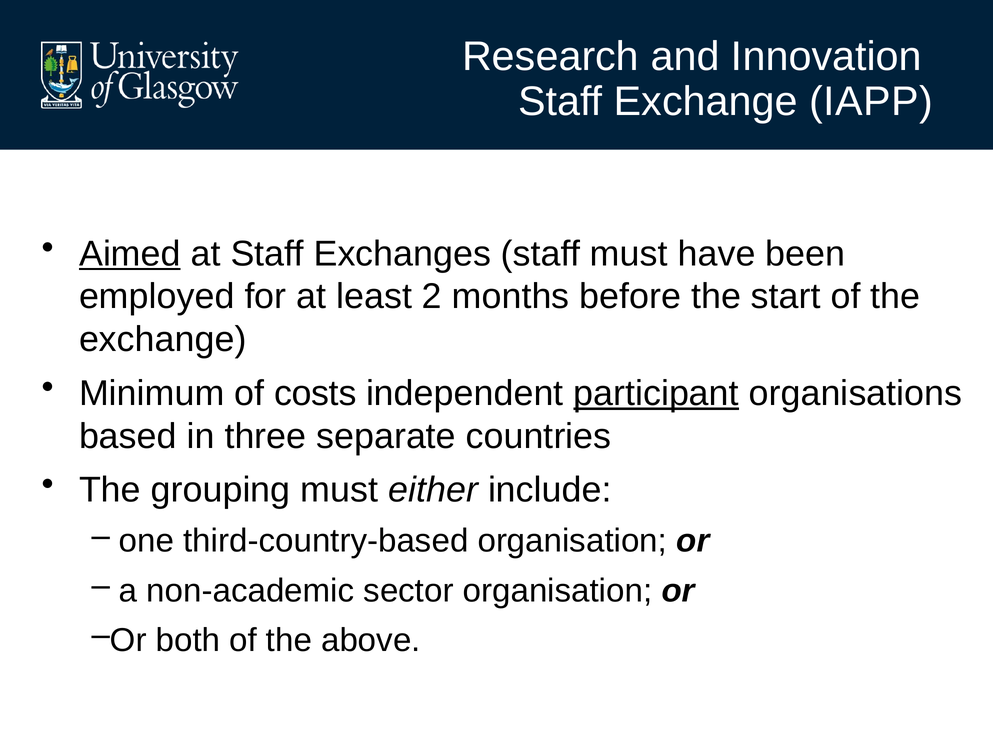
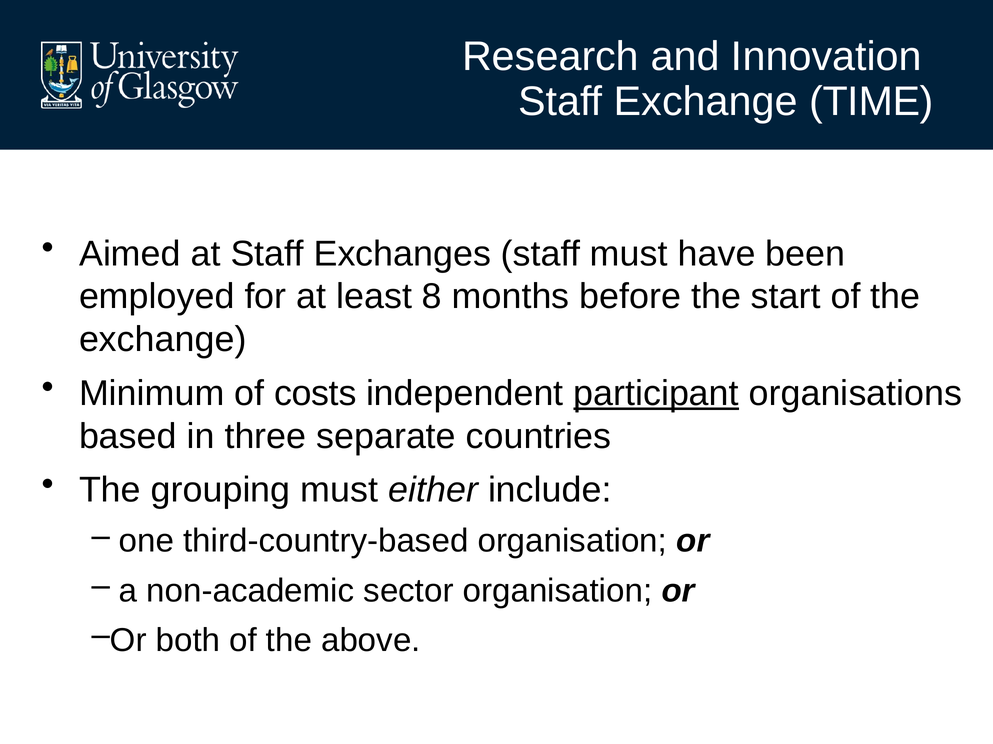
IAPP: IAPP -> TIME
Aimed underline: present -> none
2: 2 -> 8
